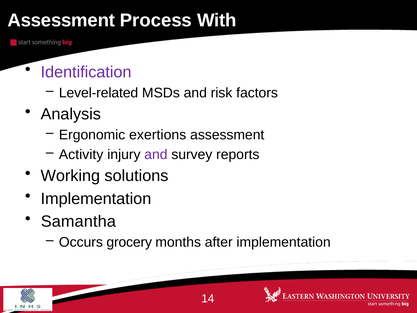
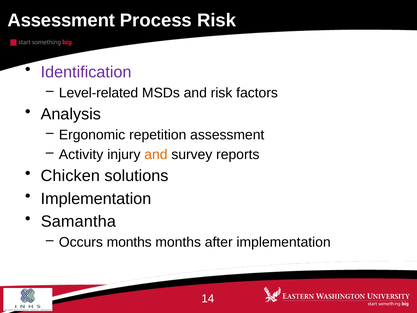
Process With: With -> Risk
exertions: exertions -> repetition
and at (156, 154) colour: purple -> orange
Working: Working -> Chicken
Occurs grocery: grocery -> months
